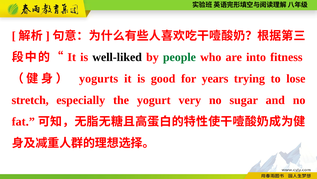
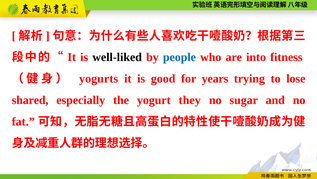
people colour: green -> blue
stretch: stretch -> shared
very: very -> they
